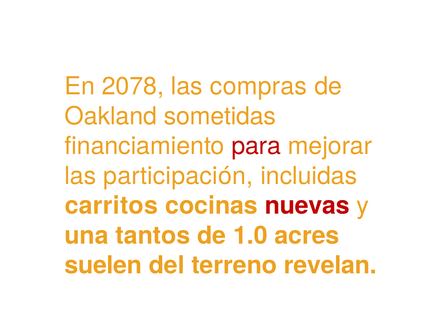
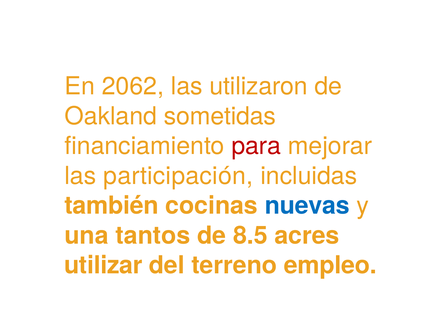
2078: 2078 -> 2062
compras: compras -> utilizaron
carritos: carritos -> también
nuevas colour: red -> blue
1.0: 1.0 -> 8.5
suelen: suelen -> utilizar
revelan: revelan -> empleo
